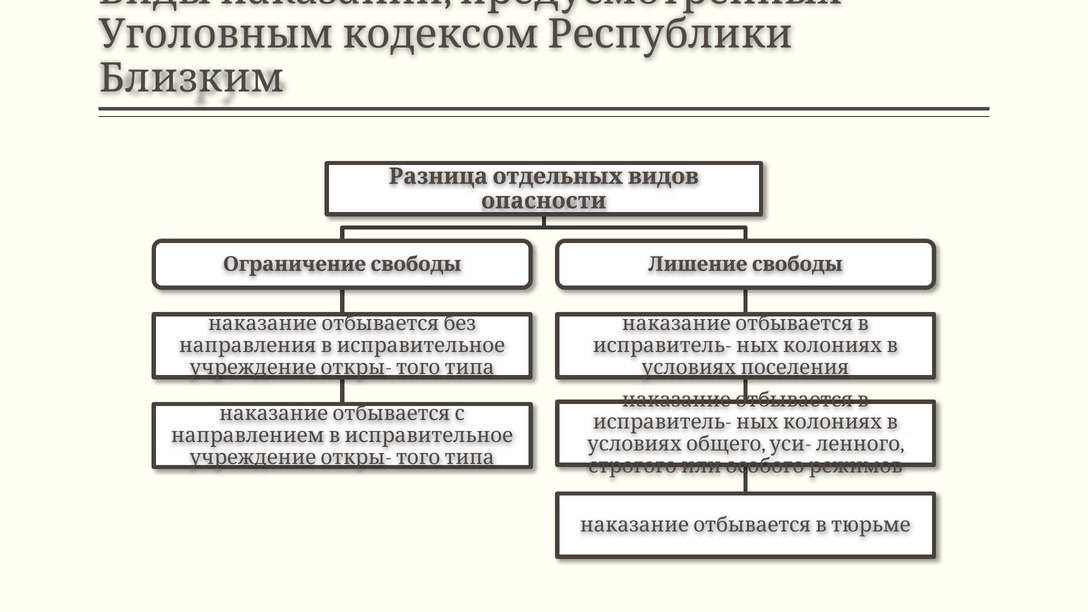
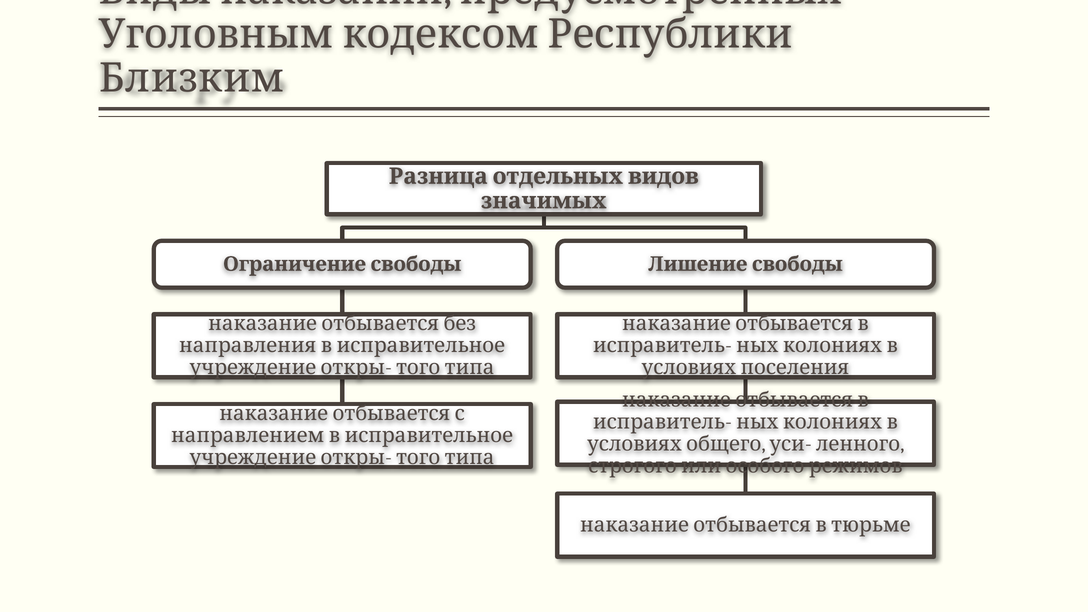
опасности: опасности -> значимых
